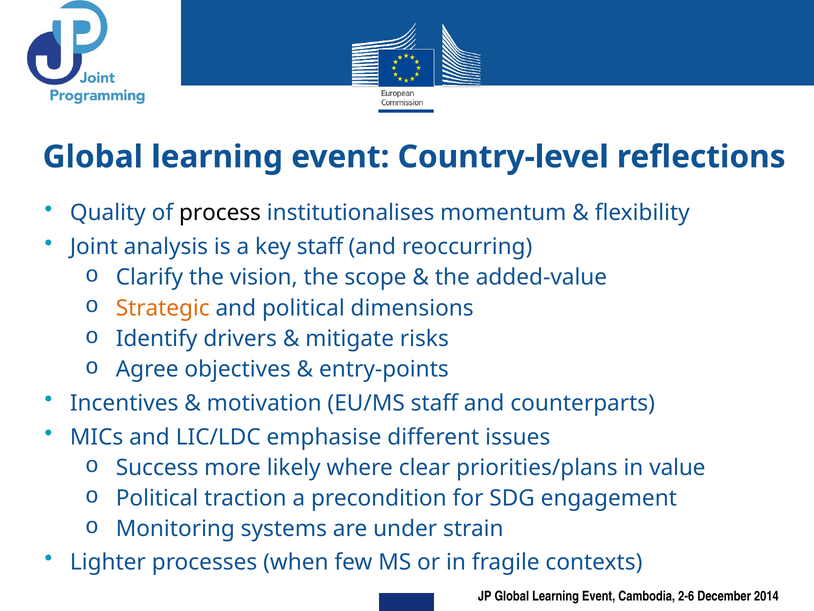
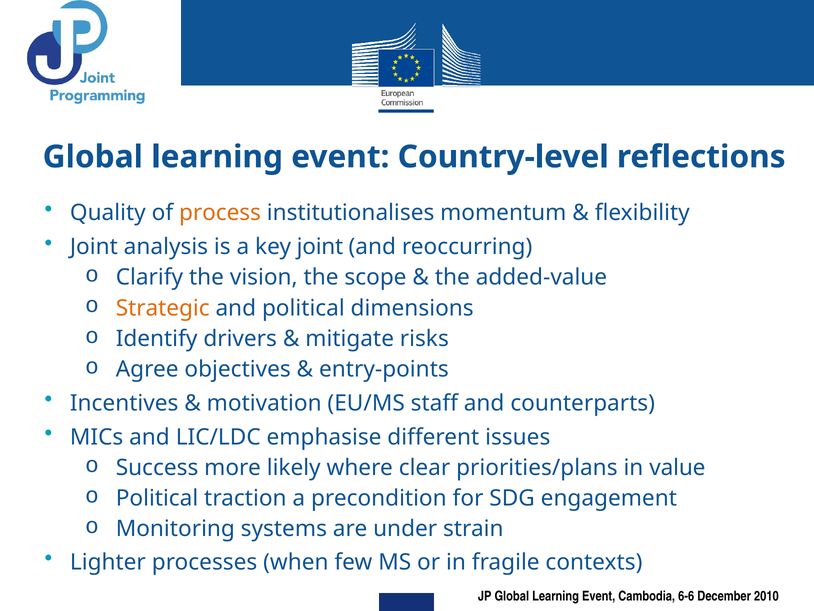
process colour: black -> orange
key staff: staff -> joint
2-6: 2-6 -> 6-6
2014: 2014 -> 2010
